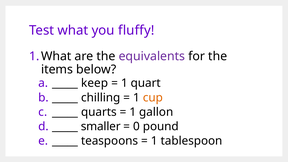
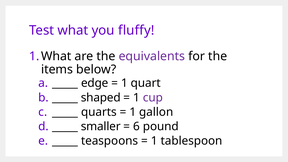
keep: keep -> edge
chilling: chilling -> shaped
cup colour: orange -> purple
0: 0 -> 6
